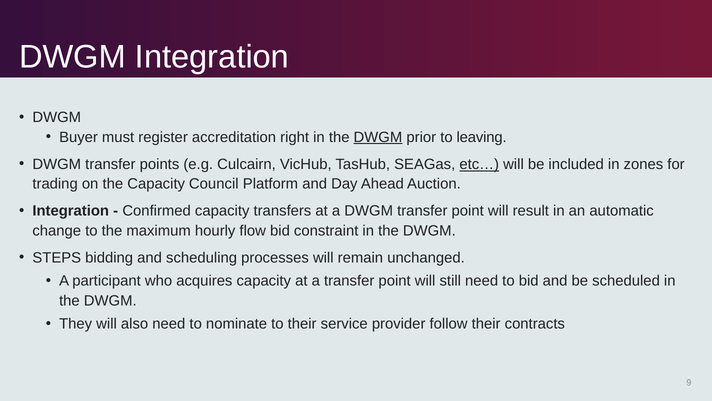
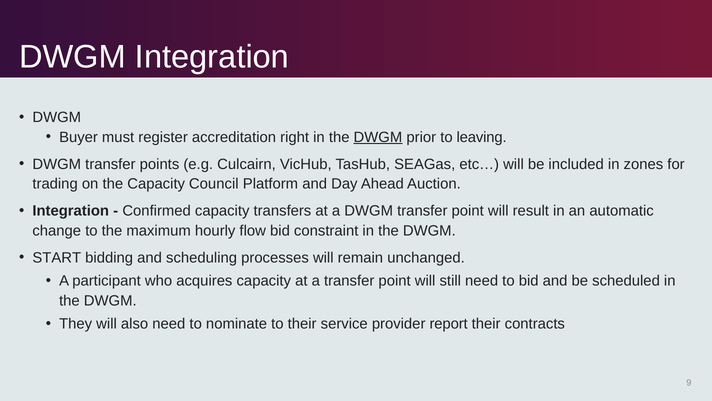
etc… underline: present -> none
STEPS: STEPS -> START
follow: follow -> report
